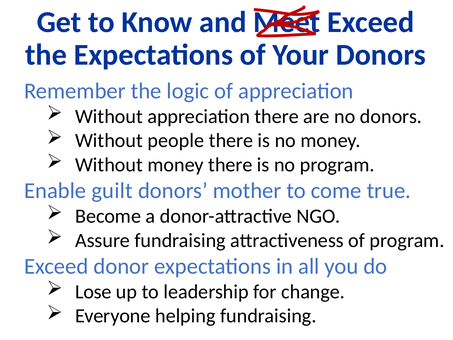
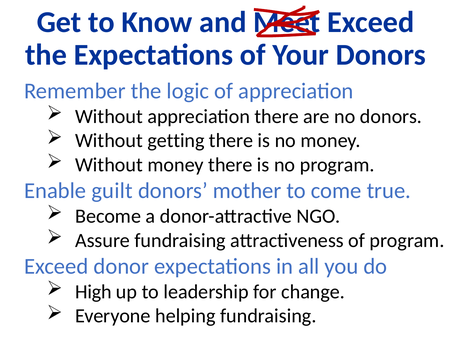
people: people -> getting
Lose: Lose -> High
